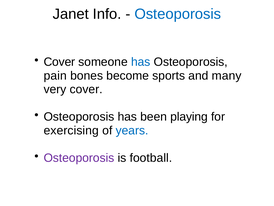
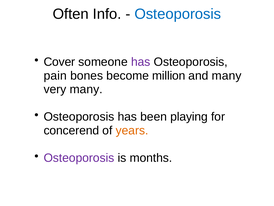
Janet: Janet -> Often
has at (141, 62) colour: blue -> purple
sports: sports -> million
very cover: cover -> many
exercising: exercising -> concerend
years colour: blue -> orange
football: football -> months
